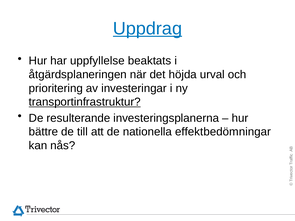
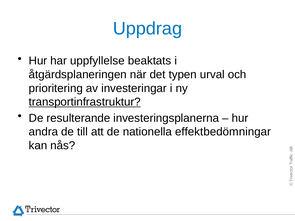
Uppdrag underline: present -> none
höjda: höjda -> typen
bättre: bättre -> andra
